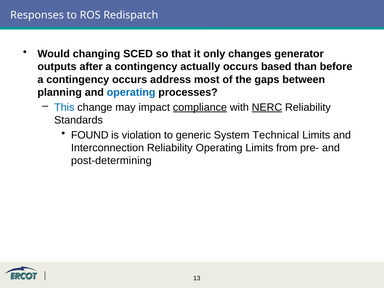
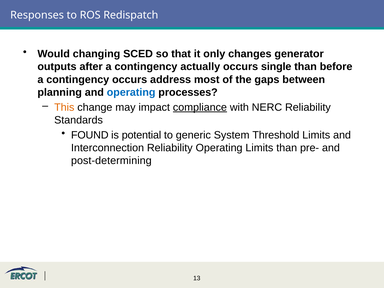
based: based -> single
This colour: blue -> orange
NERC underline: present -> none
violation: violation -> potential
Technical: Technical -> Threshold
Limits from: from -> than
